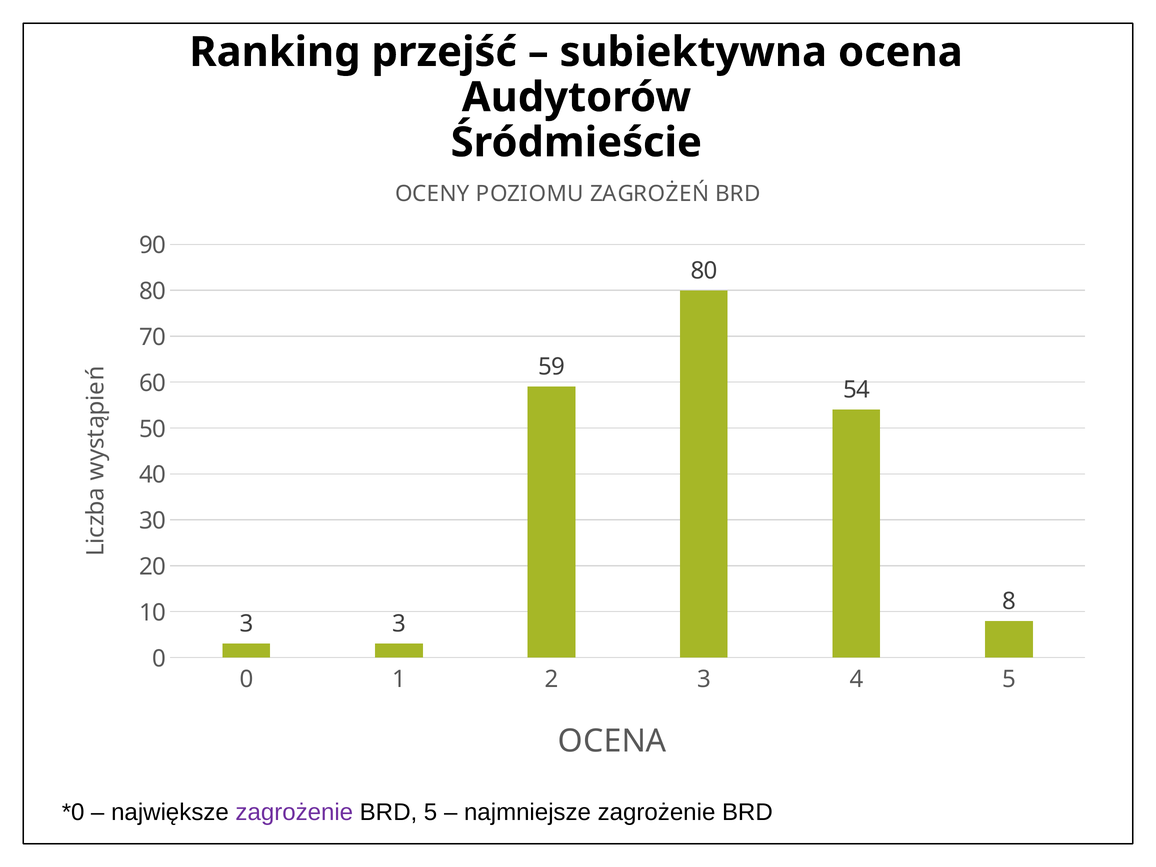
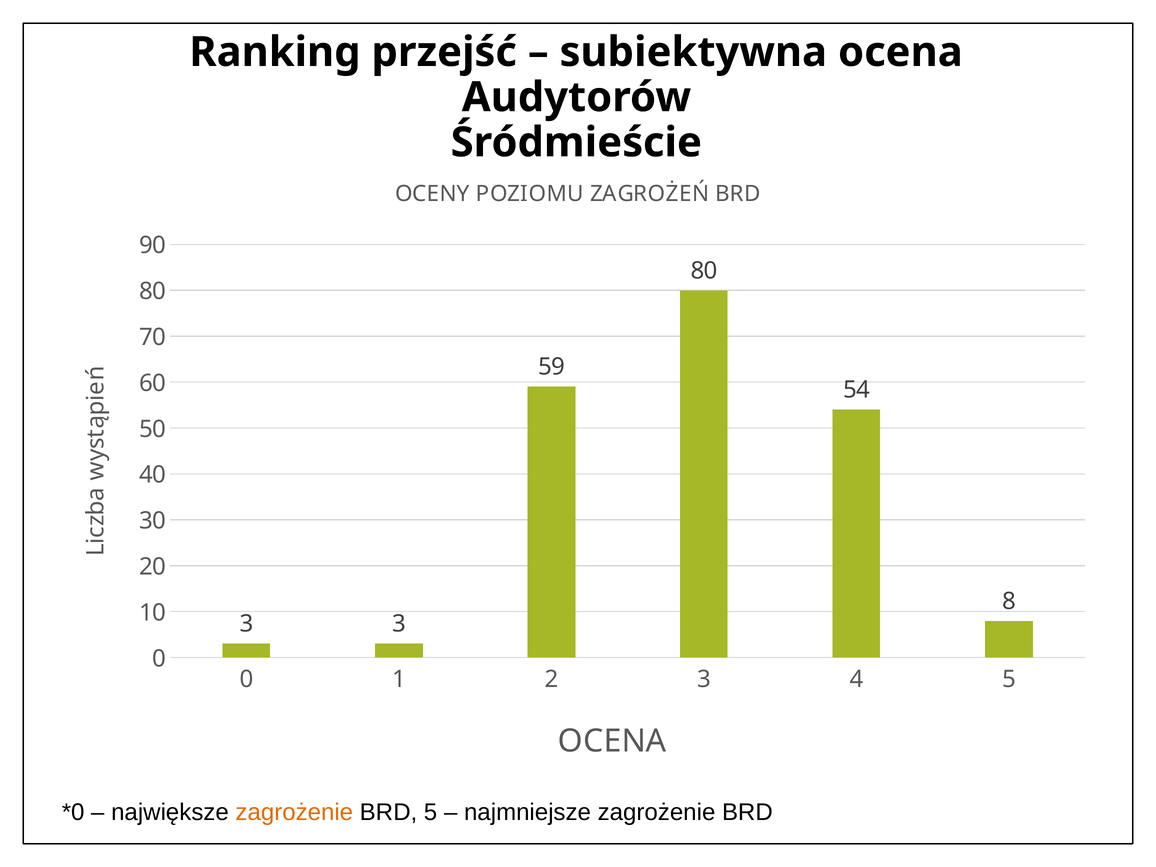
zagrożenie at (294, 812) colour: purple -> orange
